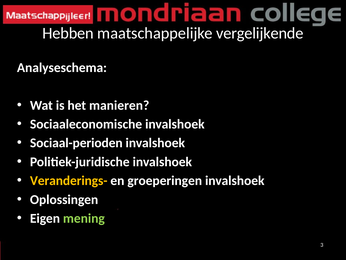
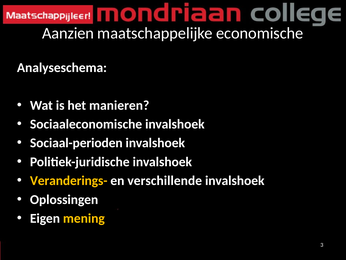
Hebben: Hebben -> Aanzien
vergelijkende: vergelijkende -> economische
groeperingen: groeperingen -> verschillende
mening colour: light green -> yellow
